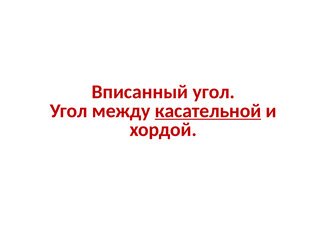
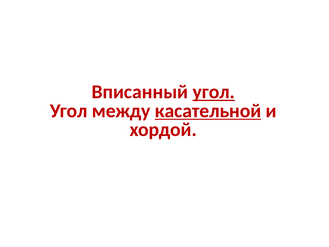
угол at (214, 92) underline: none -> present
